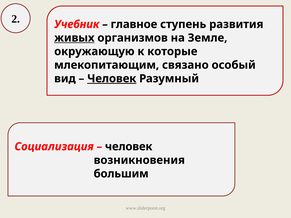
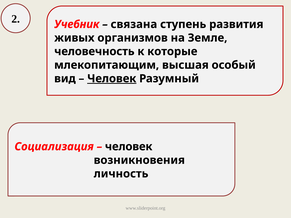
главное: главное -> связана
живых underline: present -> none
окружающую: окружающую -> человечность
связано: связано -> высшая
большим: большим -> личность
